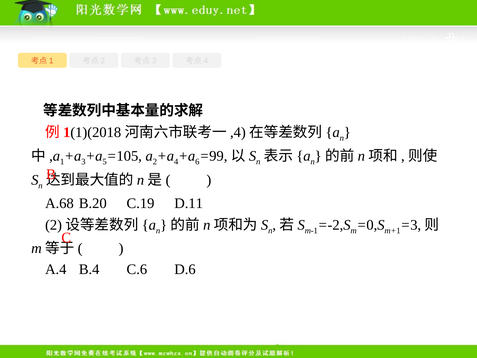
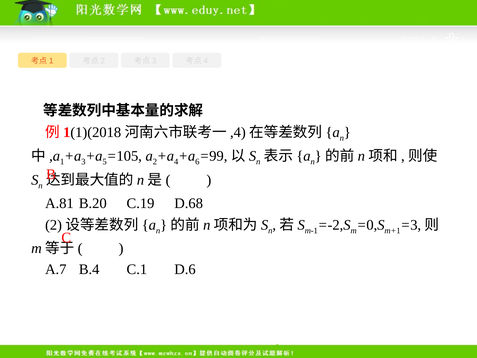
A.68: A.68 -> A.81
D.11: D.11 -> D.68
A.4: A.4 -> A.7
C.6: C.6 -> C.1
